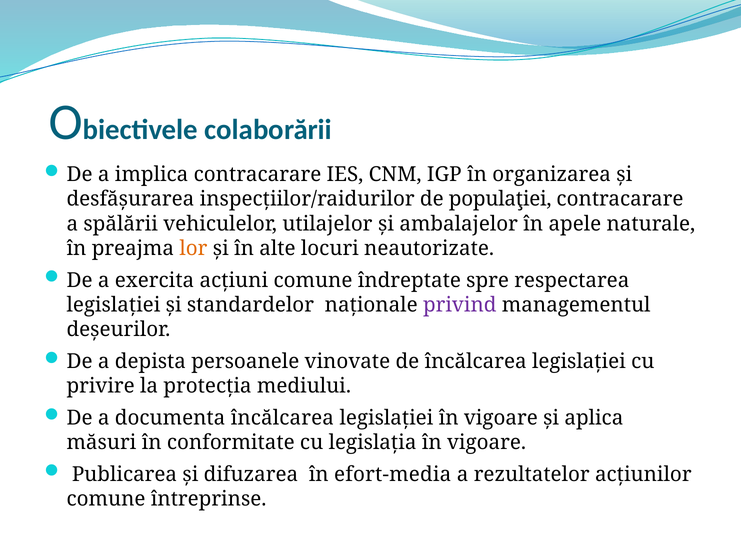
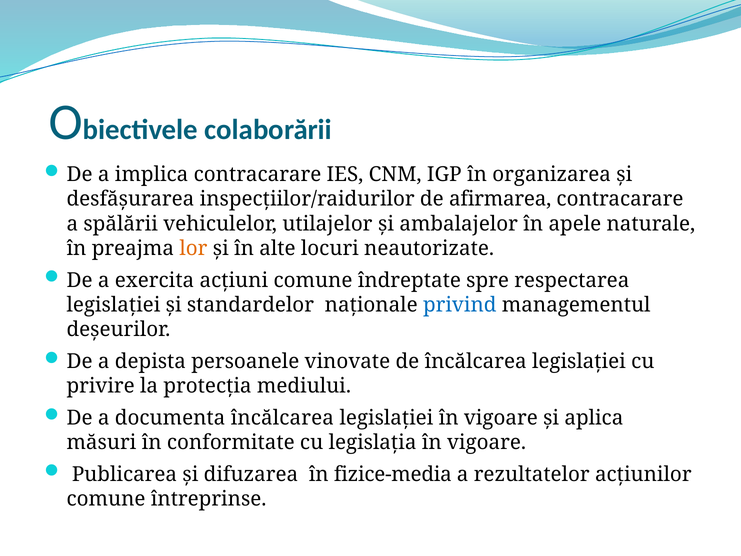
populaţiei: populaţiei -> afirmarea
privind colour: purple -> blue
efort-media: efort-media -> fizice-media
